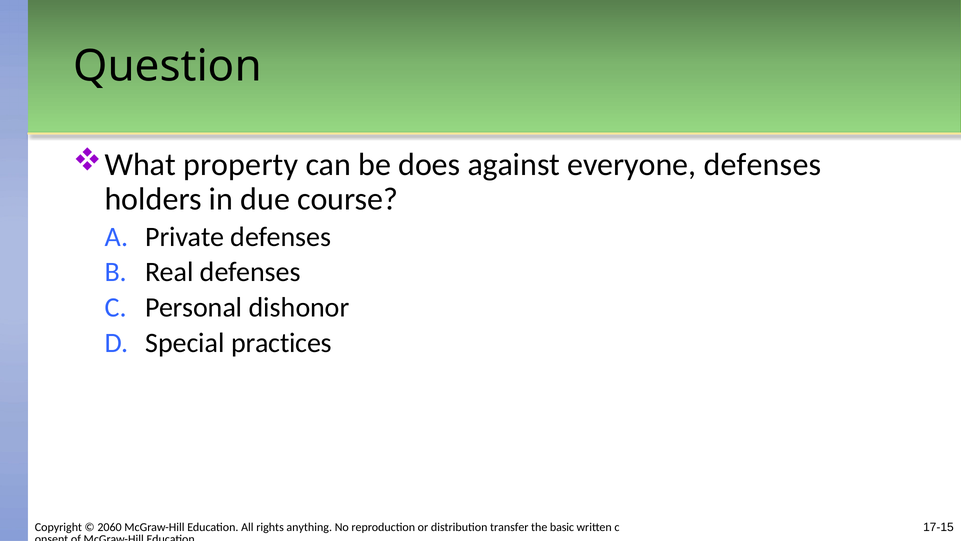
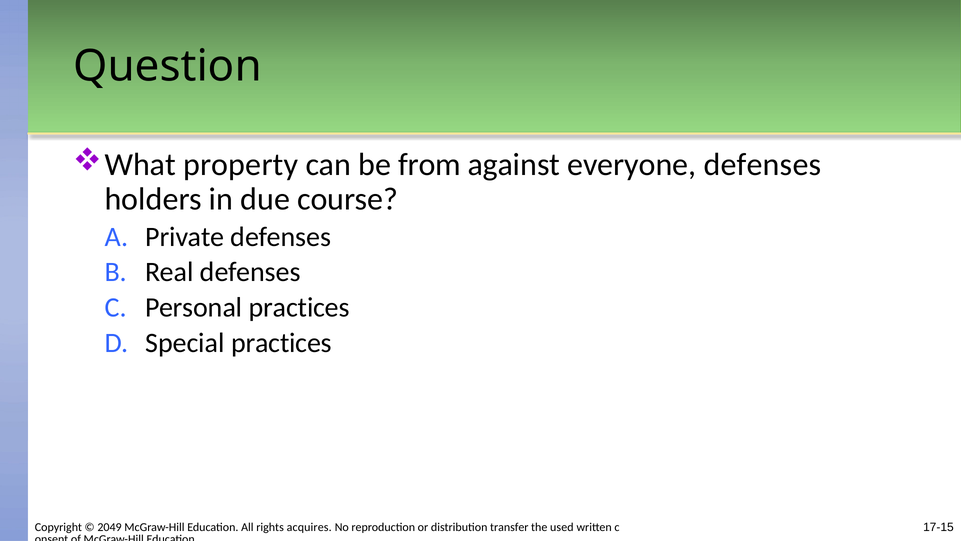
does: does -> from
Personal dishonor: dishonor -> practices
2060: 2060 -> 2049
anything: anything -> acquires
basic: basic -> used
